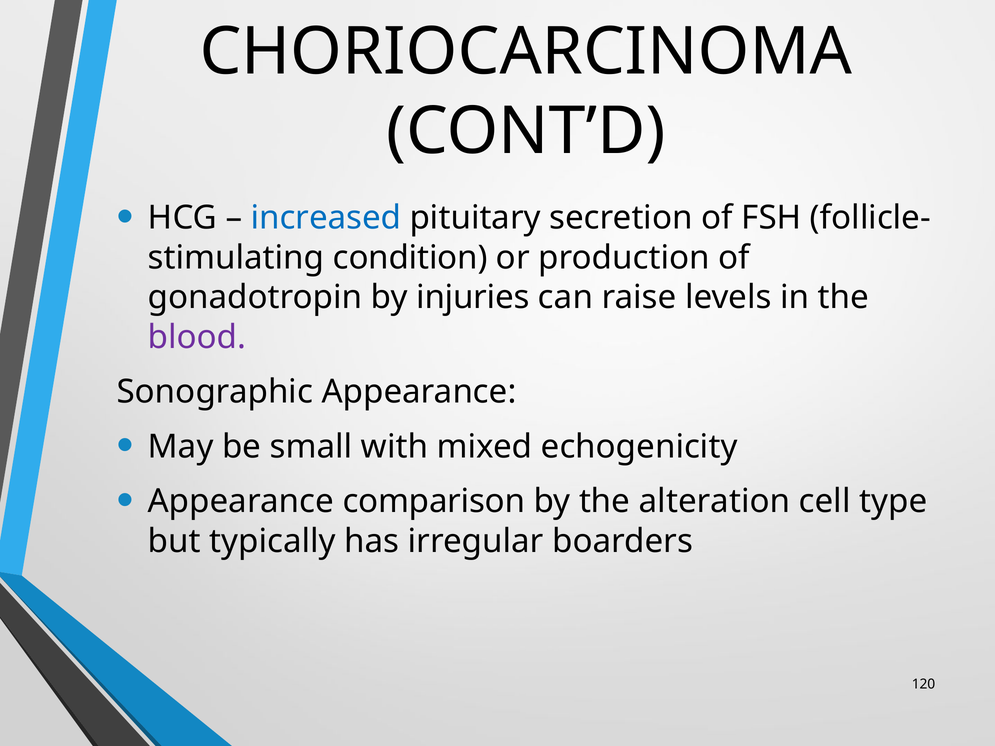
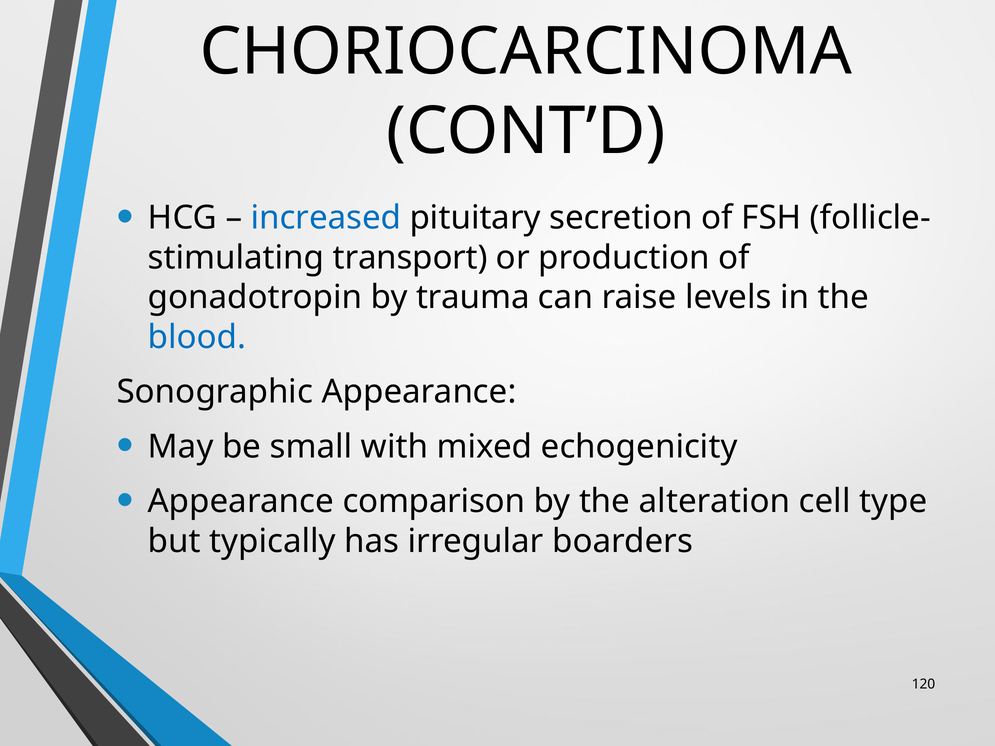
condition: condition -> transport
injuries: injuries -> trauma
blood colour: purple -> blue
